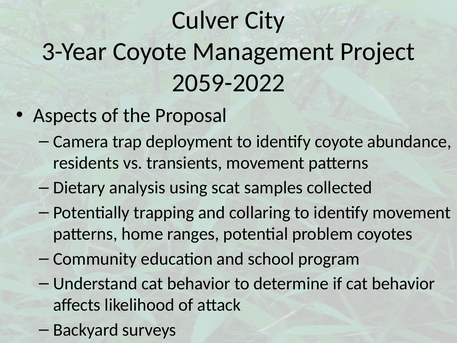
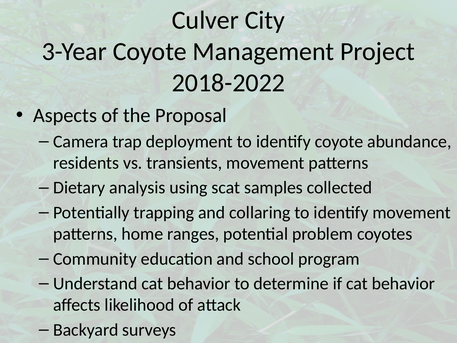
2059-2022: 2059-2022 -> 2018-2022
